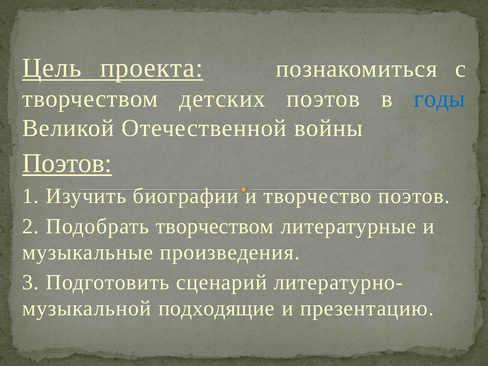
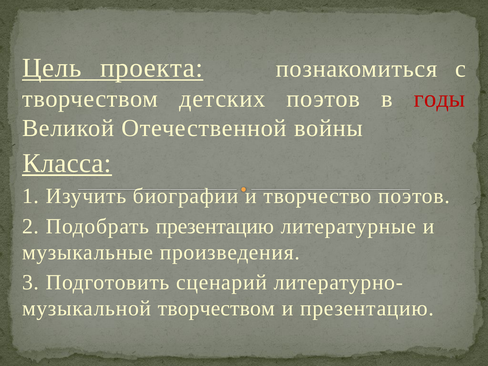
годы colour: blue -> red
Поэтов at (67, 163): Поэтов -> Класса
Подобрать творчеством: творчеством -> презентацию
подходящие at (216, 308): подходящие -> творчеством
